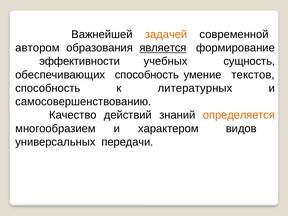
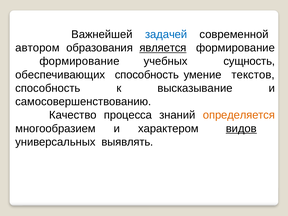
задачей colour: orange -> blue
эффективности at (80, 61): эффективности -> формирование
литературных: литературных -> высказывание
действий: действий -> процесса
видов underline: none -> present
передачи: передачи -> выявлять
